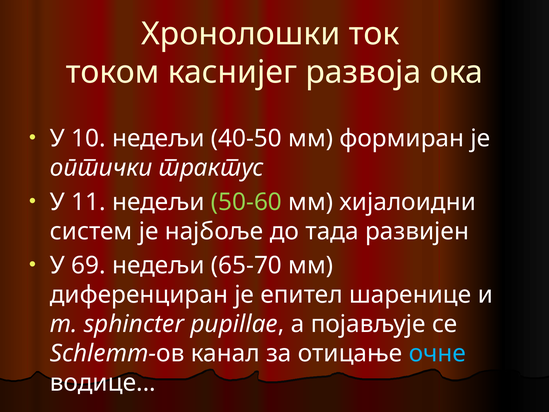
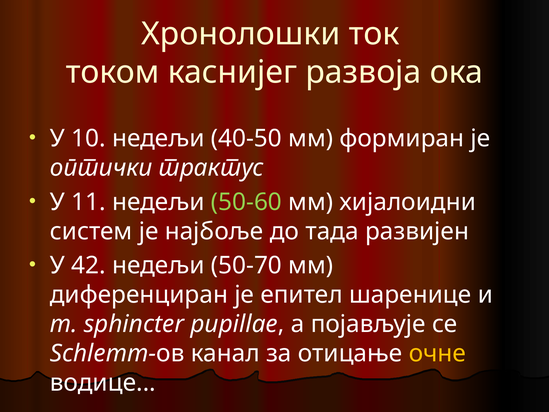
69: 69 -> 42
65-70: 65-70 -> 50-70
очне colour: light blue -> yellow
